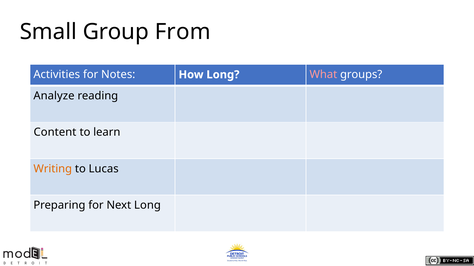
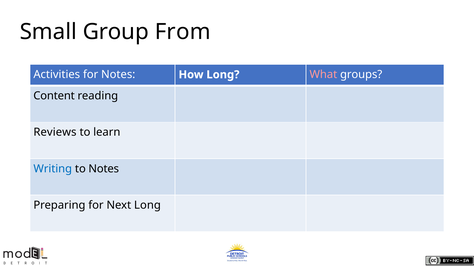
Analyze: Analyze -> Content
Content: Content -> Reviews
Writing colour: orange -> blue
to Lucas: Lucas -> Notes
